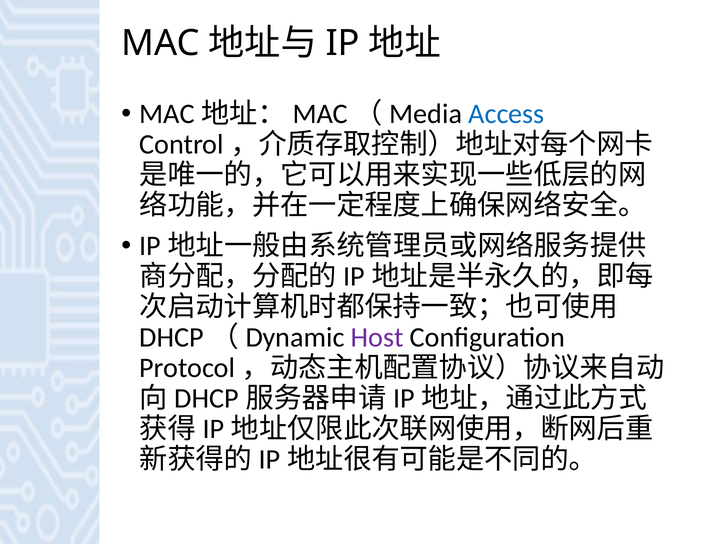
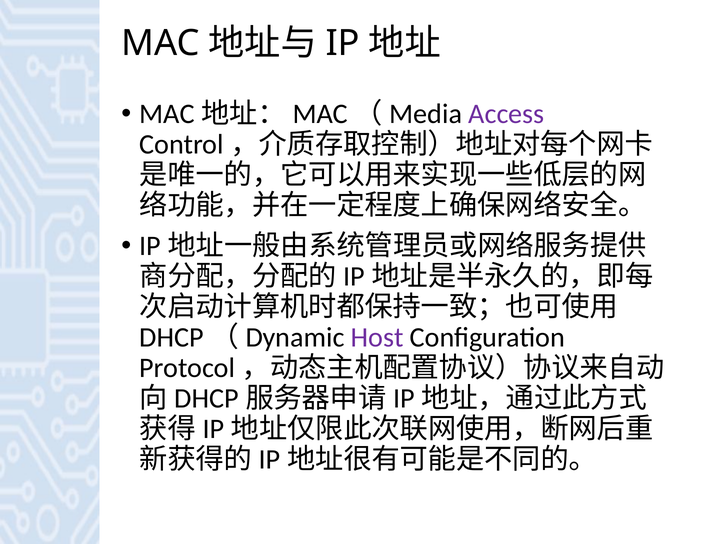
Access colour: blue -> purple
